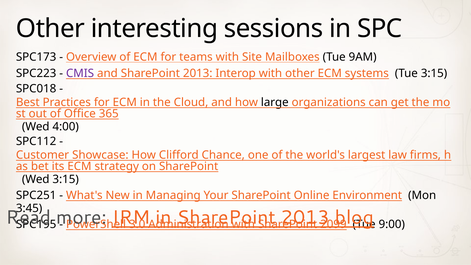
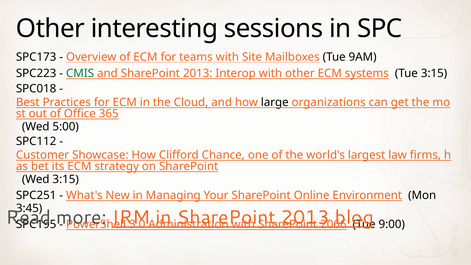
CMIS colour: purple -> green
4:00: 4:00 -> 5:00
2099: 2099 -> 2066
